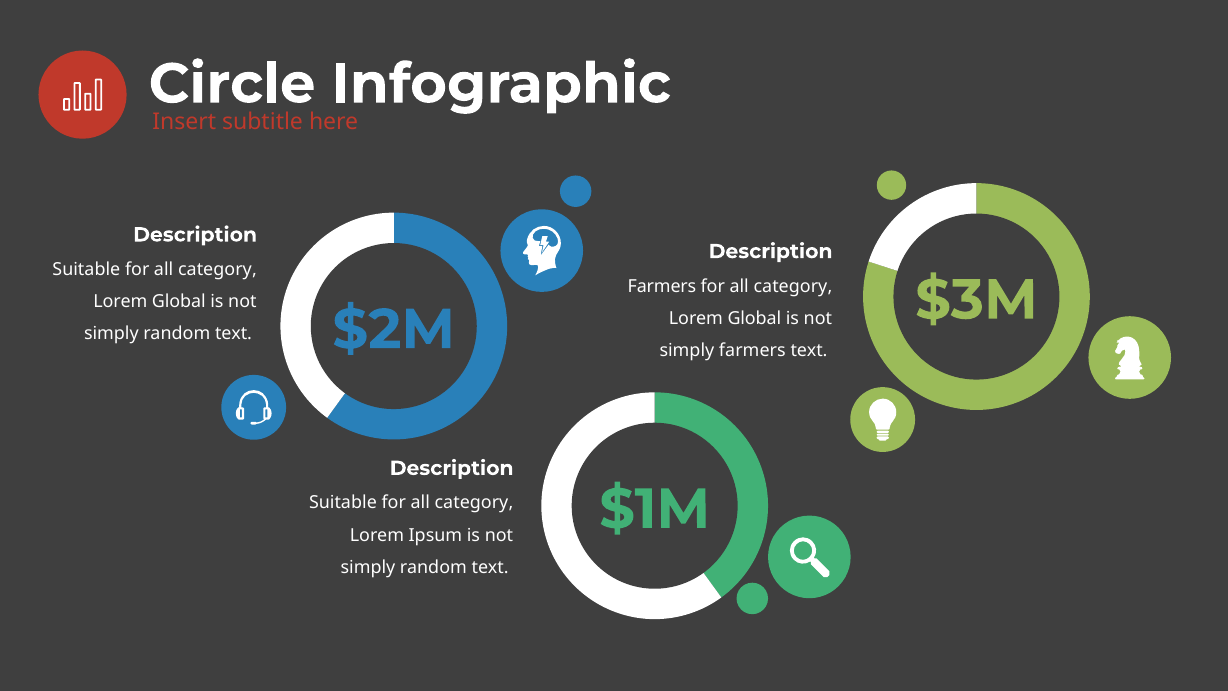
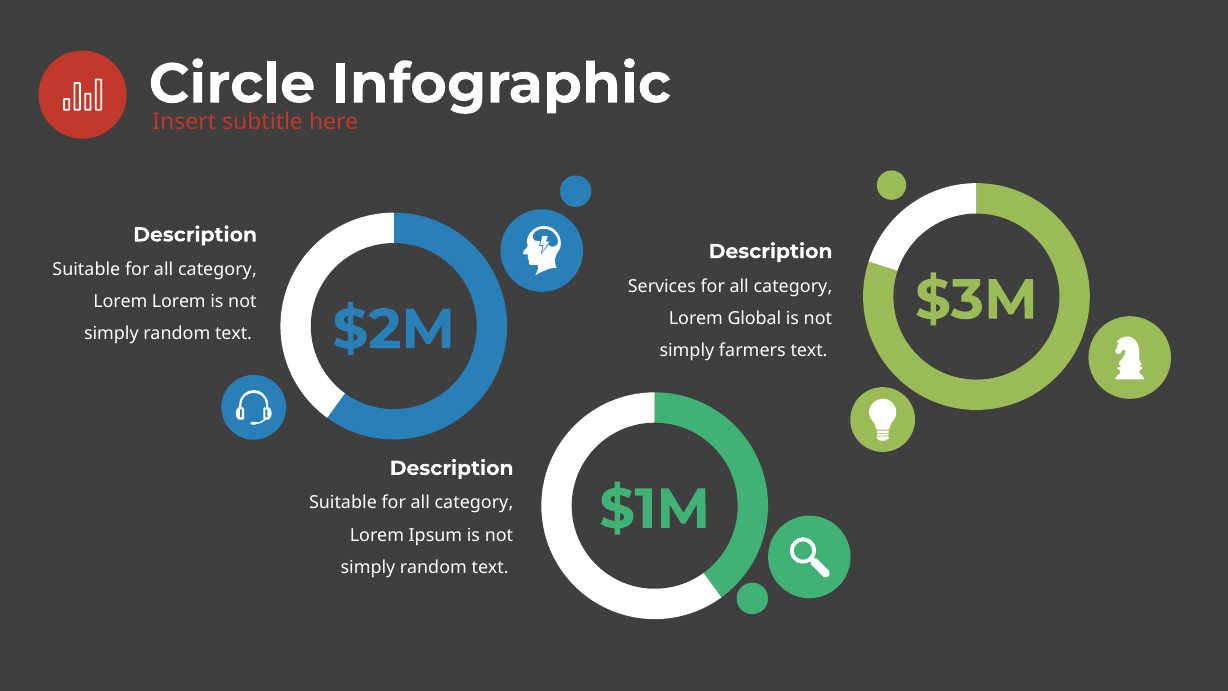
Farmers at (662, 286): Farmers -> Services
Global at (179, 302): Global -> Lorem
